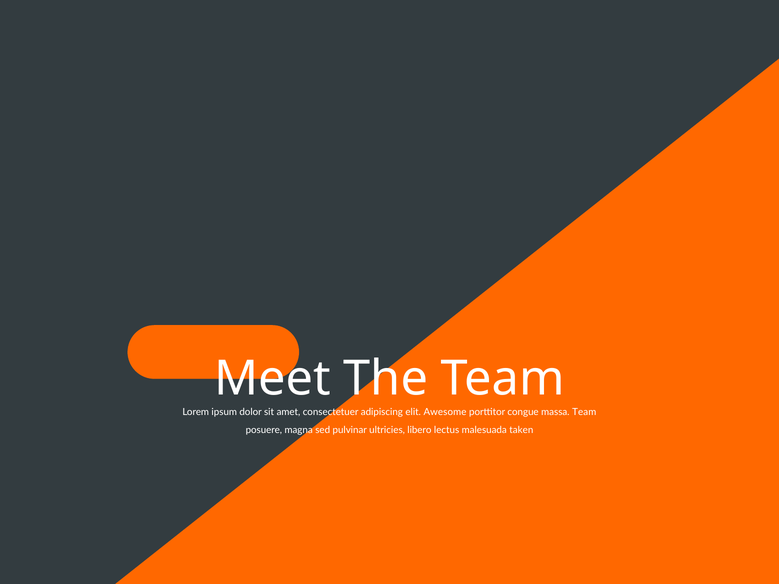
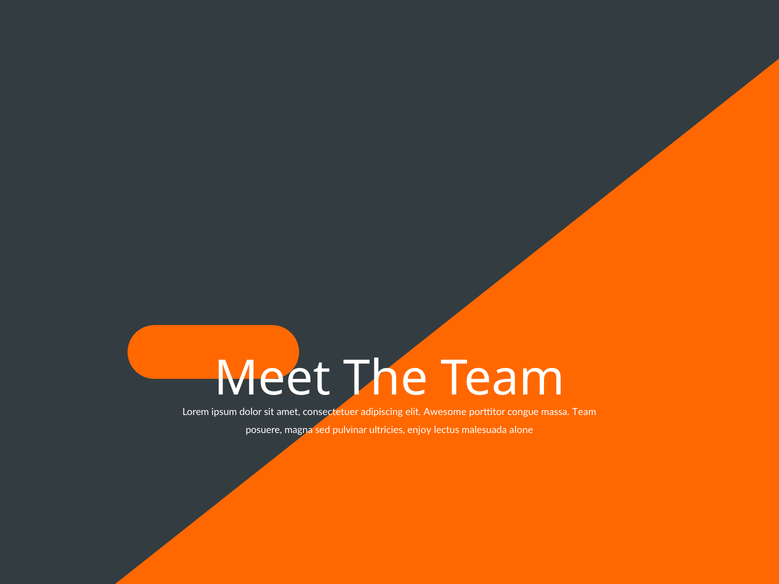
libero: libero -> enjoy
taken: taken -> alone
